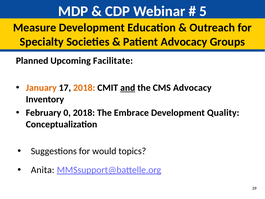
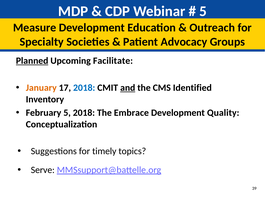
Planned underline: none -> present
2018 at (84, 88) colour: orange -> blue
CMS Advocacy: Advocacy -> Identified
February 0: 0 -> 5
would: would -> timely
Anita: Anita -> Serve
